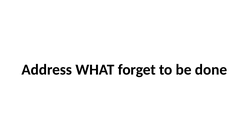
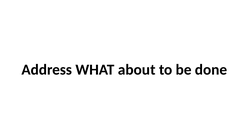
forget: forget -> about
